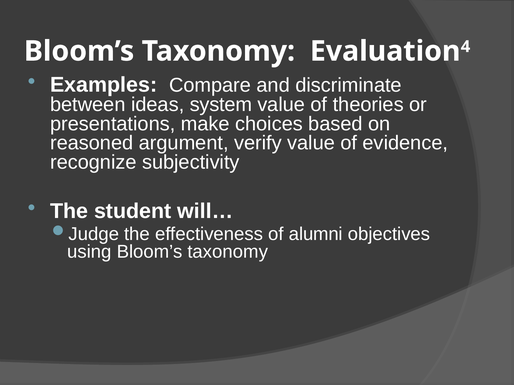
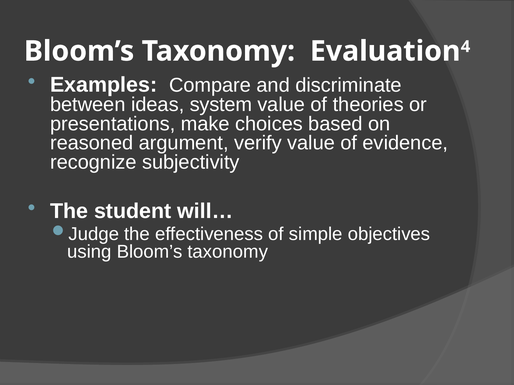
alumni: alumni -> simple
